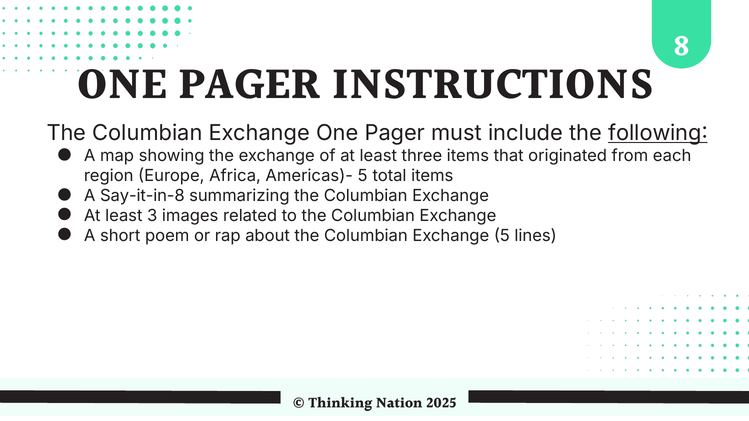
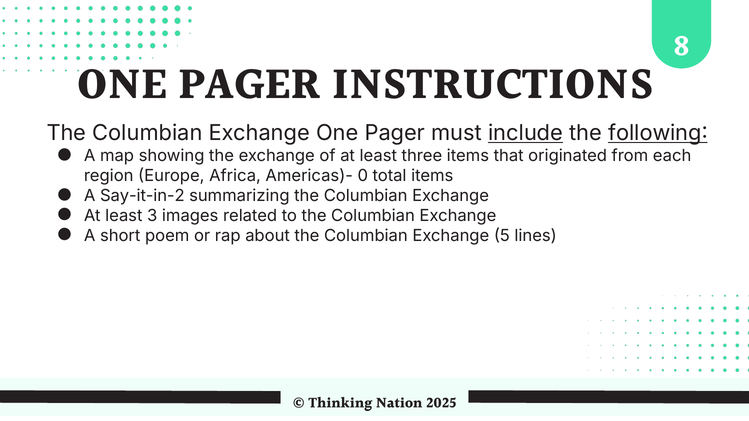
include underline: none -> present
Americas)- 5: 5 -> 0
Say-it-in-8: Say-it-in-8 -> Say-it-in-2
